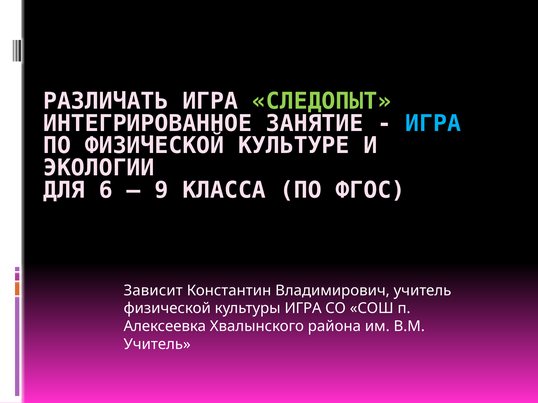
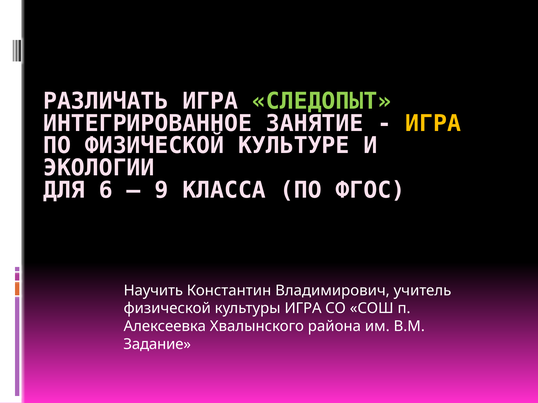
ИГРА at (433, 124) colour: light blue -> yellow
Зависит: Зависит -> Научить
Учитель at (157, 345): Учитель -> Задание
